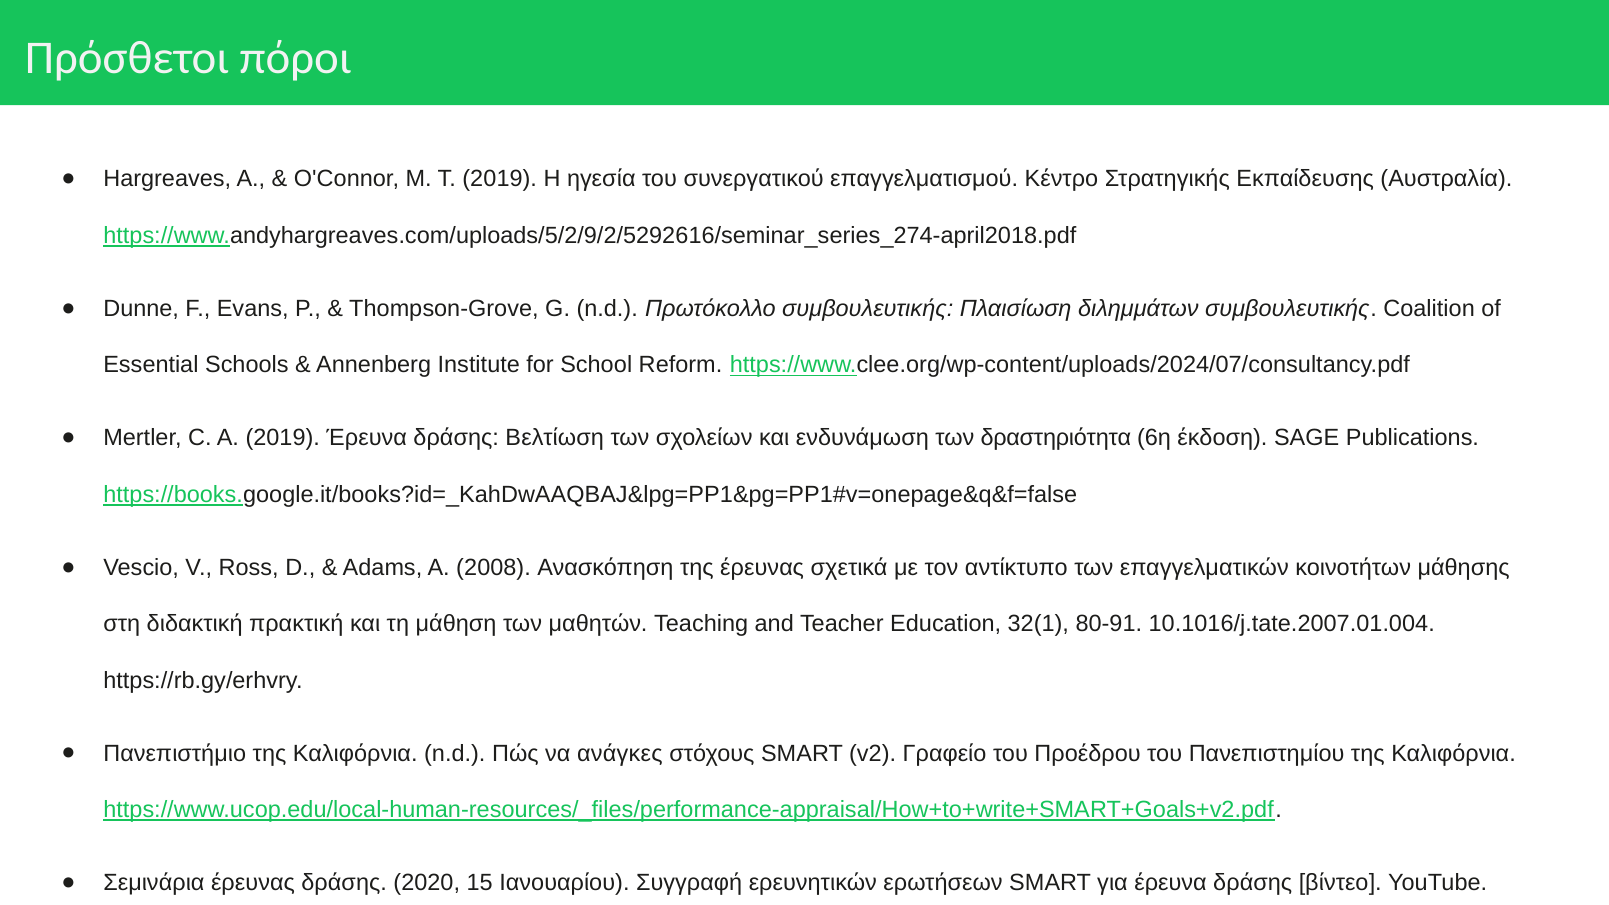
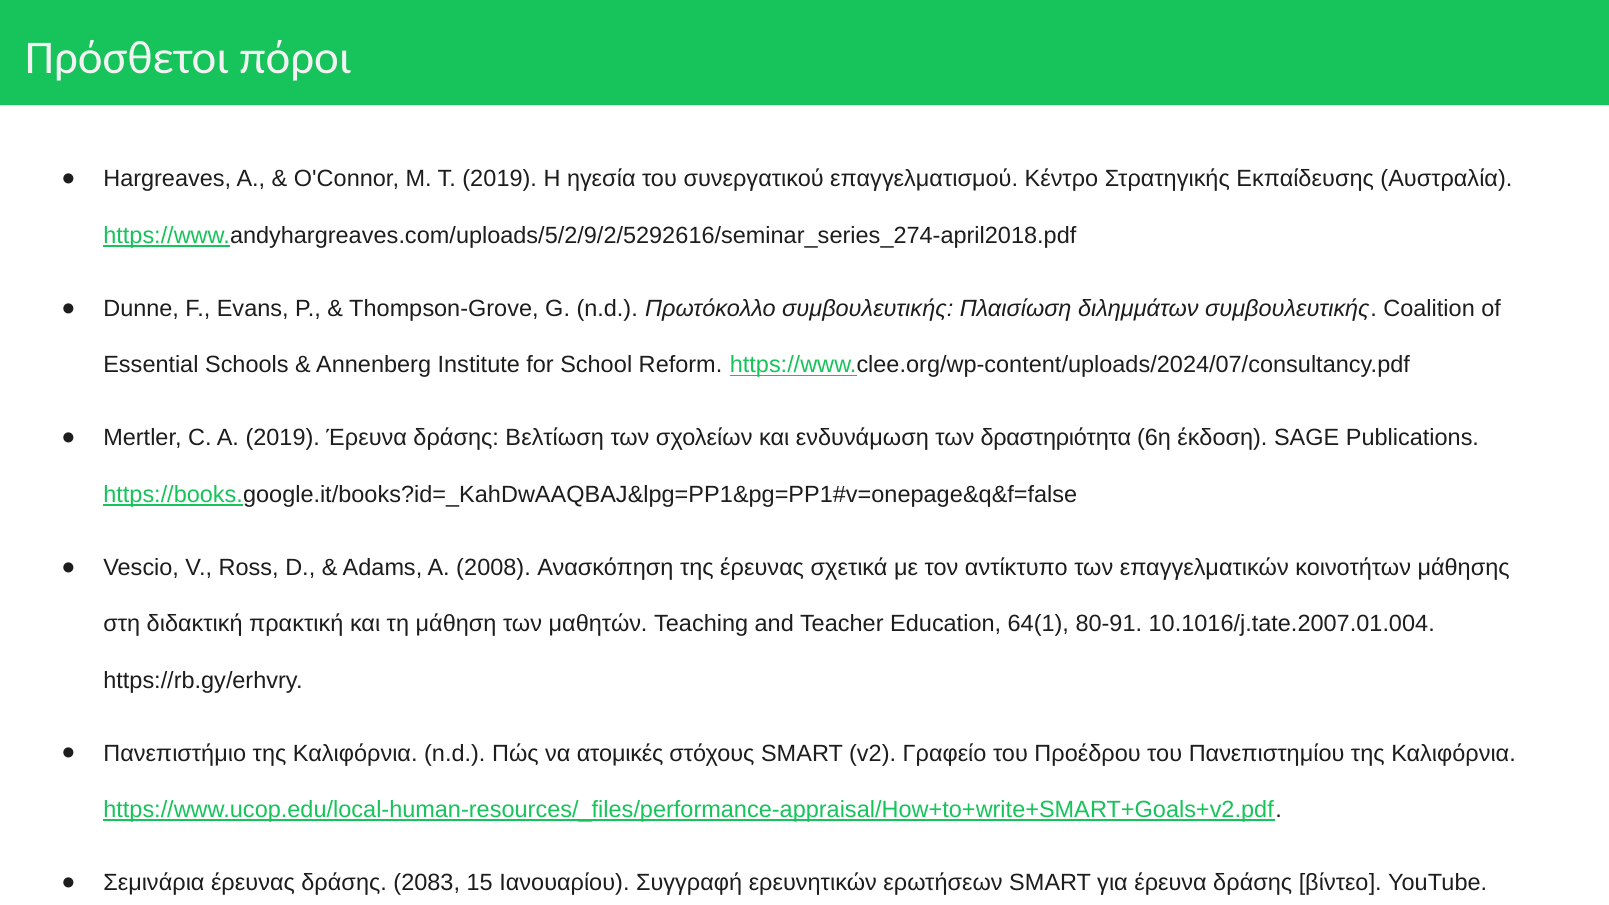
32(1: 32(1 -> 64(1
ανάγκες: ανάγκες -> ατομικές
2020: 2020 -> 2083
